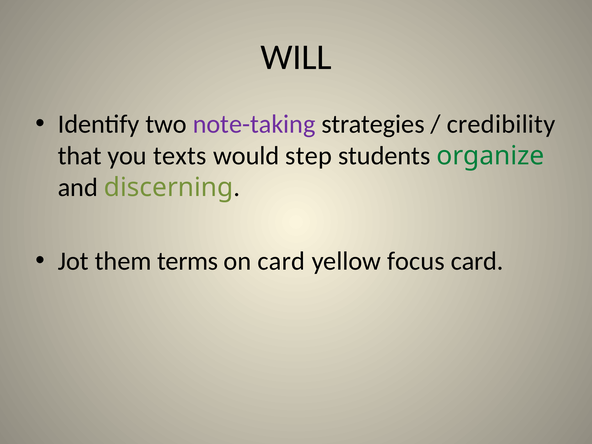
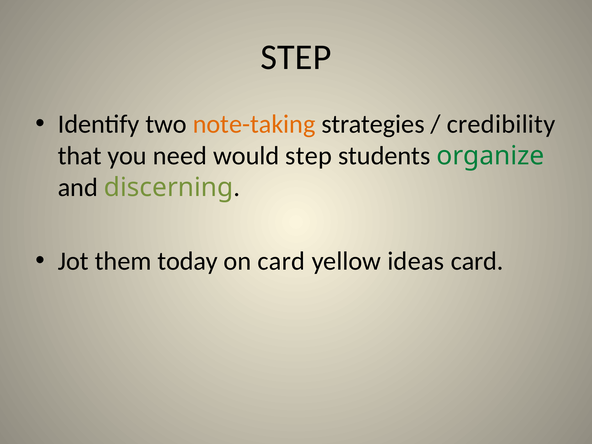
WILL at (296, 57): WILL -> STEP
note-taking colour: purple -> orange
texts: texts -> need
terms: terms -> today
focus: focus -> ideas
